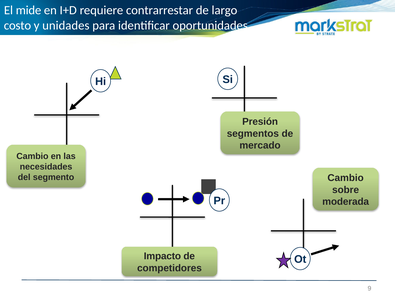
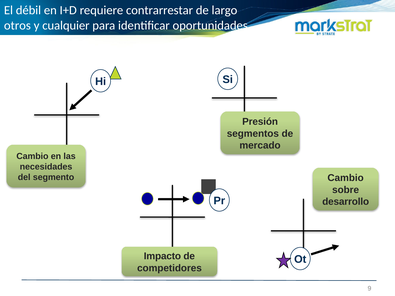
mide: mide -> débil
costo: costo -> otros
unidades: unidades -> cualquier
moderada: moderada -> desarrollo
